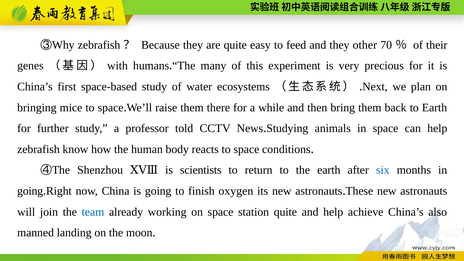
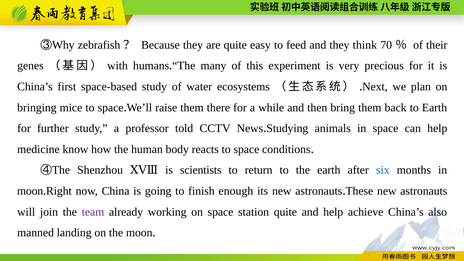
other: other -> think
zebrafish at (38, 149): zebrafish -> medicine
going at (30, 191): going -> moon
oxygen: oxygen -> enough
team colour: blue -> purple
